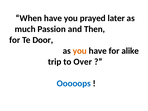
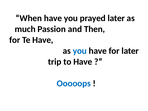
Te Door: Door -> Have
you at (80, 51) colour: orange -> blue
for alike: alike -> later
to Over: Over -> Have
